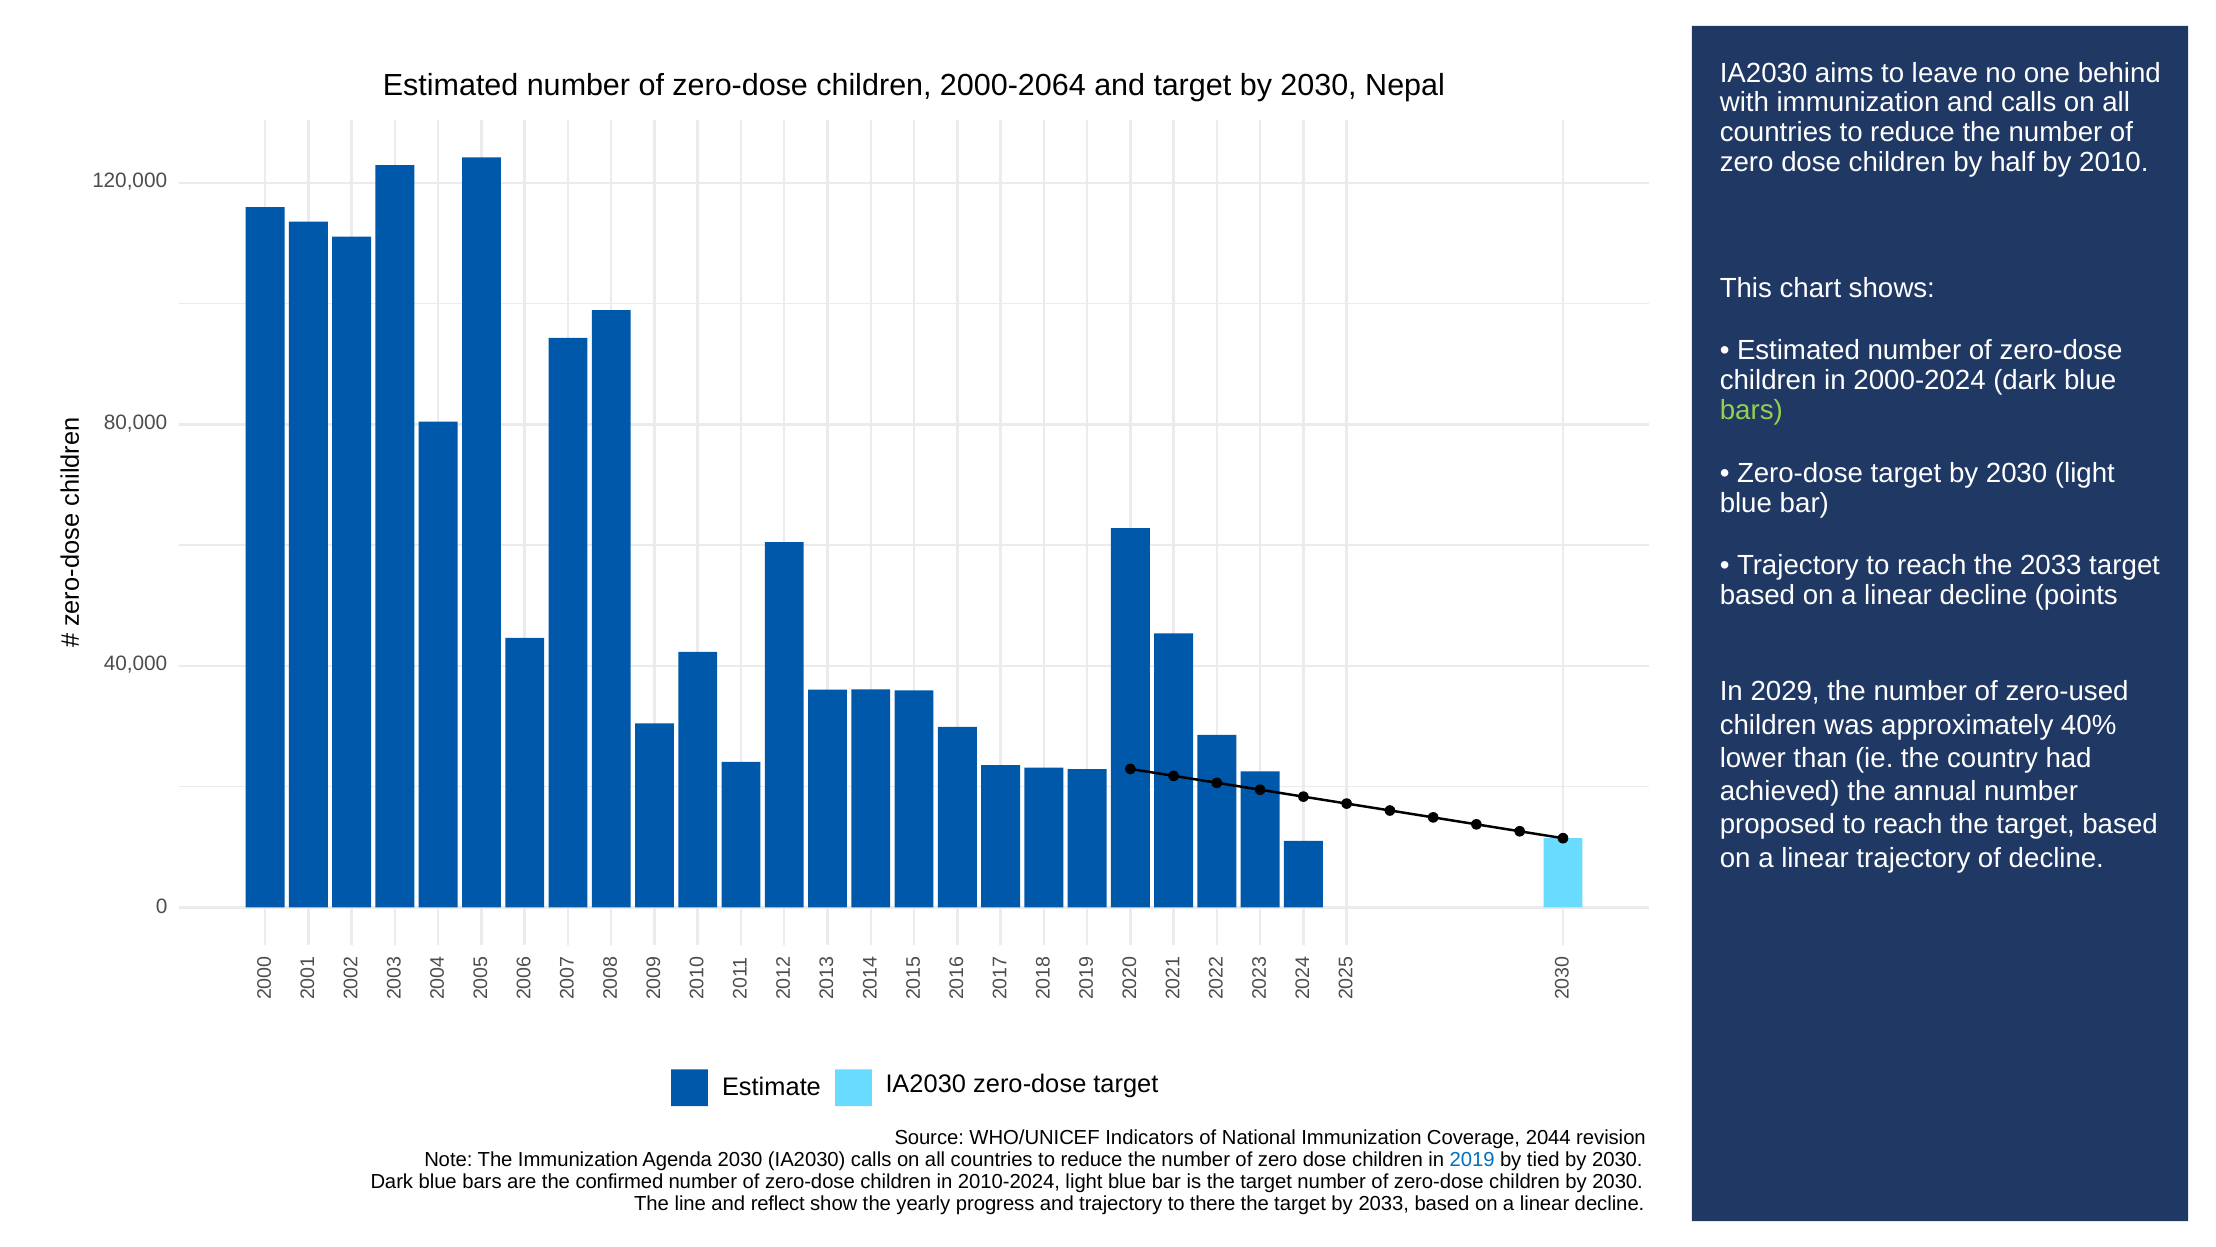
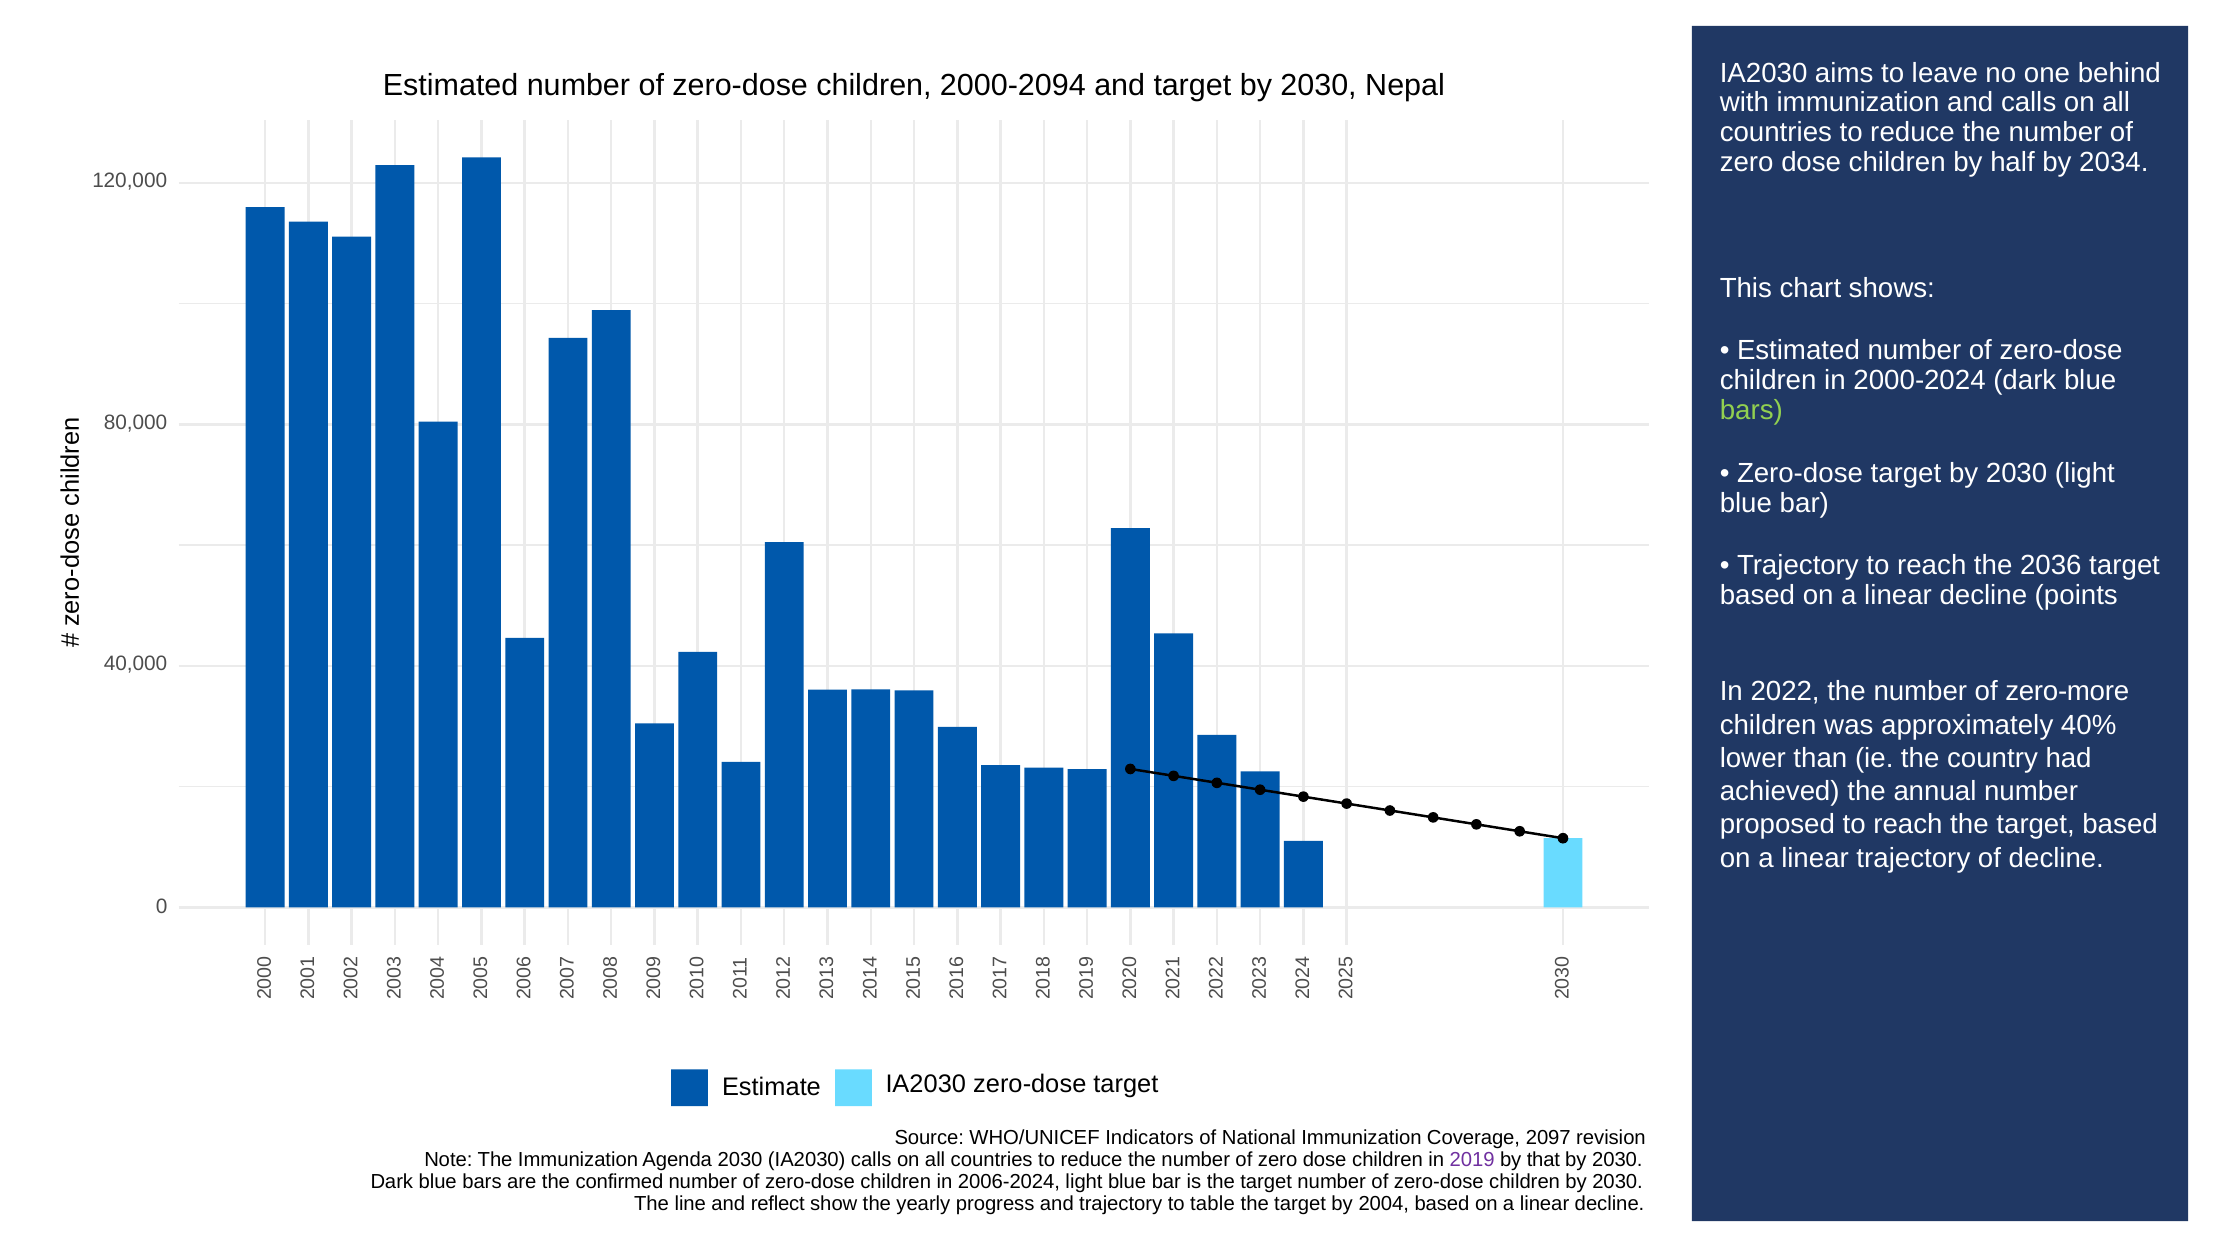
2000-2064: 2000-2064 -> 2000-2094
2010: 2010 -> 2034
the 2033: 2033 -> 2036
2029: 2029 -> 2022
zero-used: zero-used -> zero-more
2044: 2044 -> 2097
2019 colour: blue -> purple
tied: tied -> that
2010-2024: 2010-2024 -> 2006-2024
there: there -> table
by 2033: 2033 -> 2004
